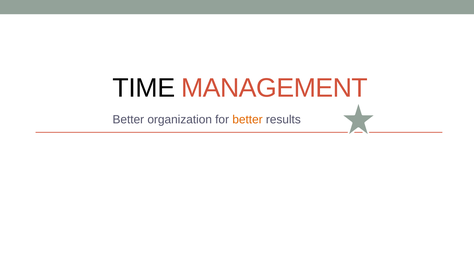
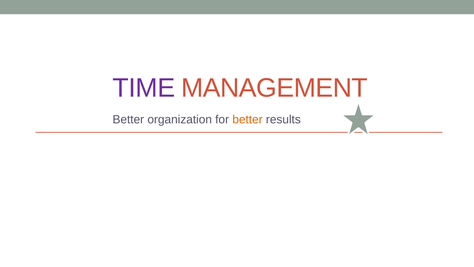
TIME colour: black -> purple
